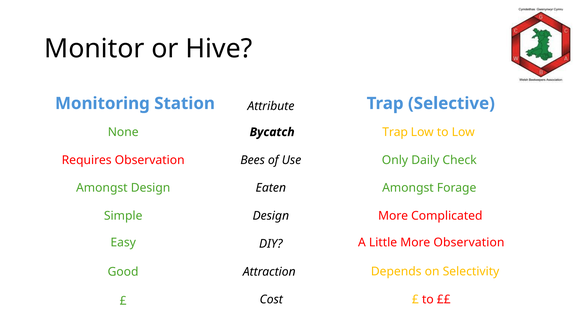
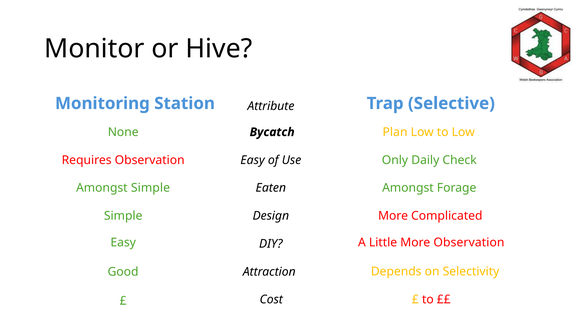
None Trap: Trap -> Plan
Bees at (253, 160): Bees -> Easy
Amongst Design: Design -> Simple
